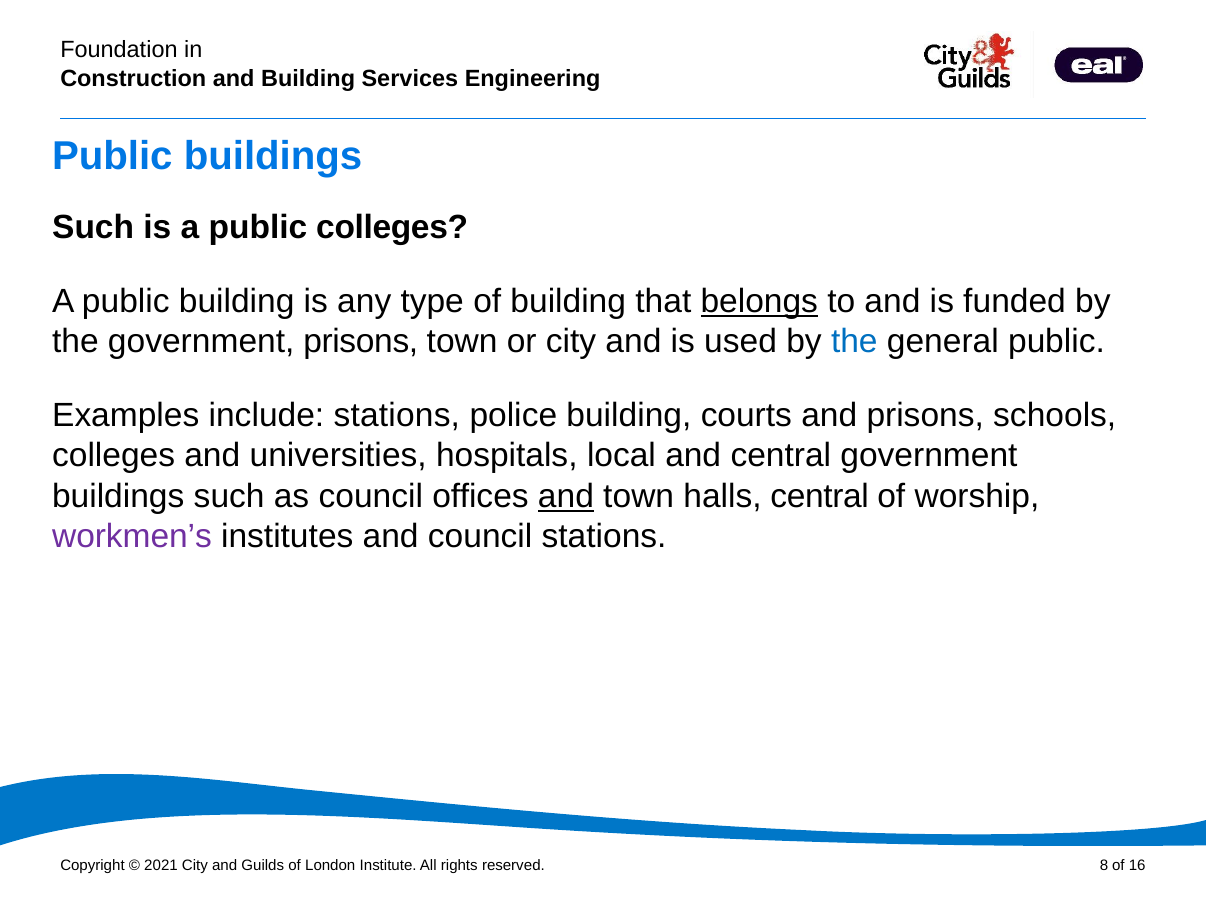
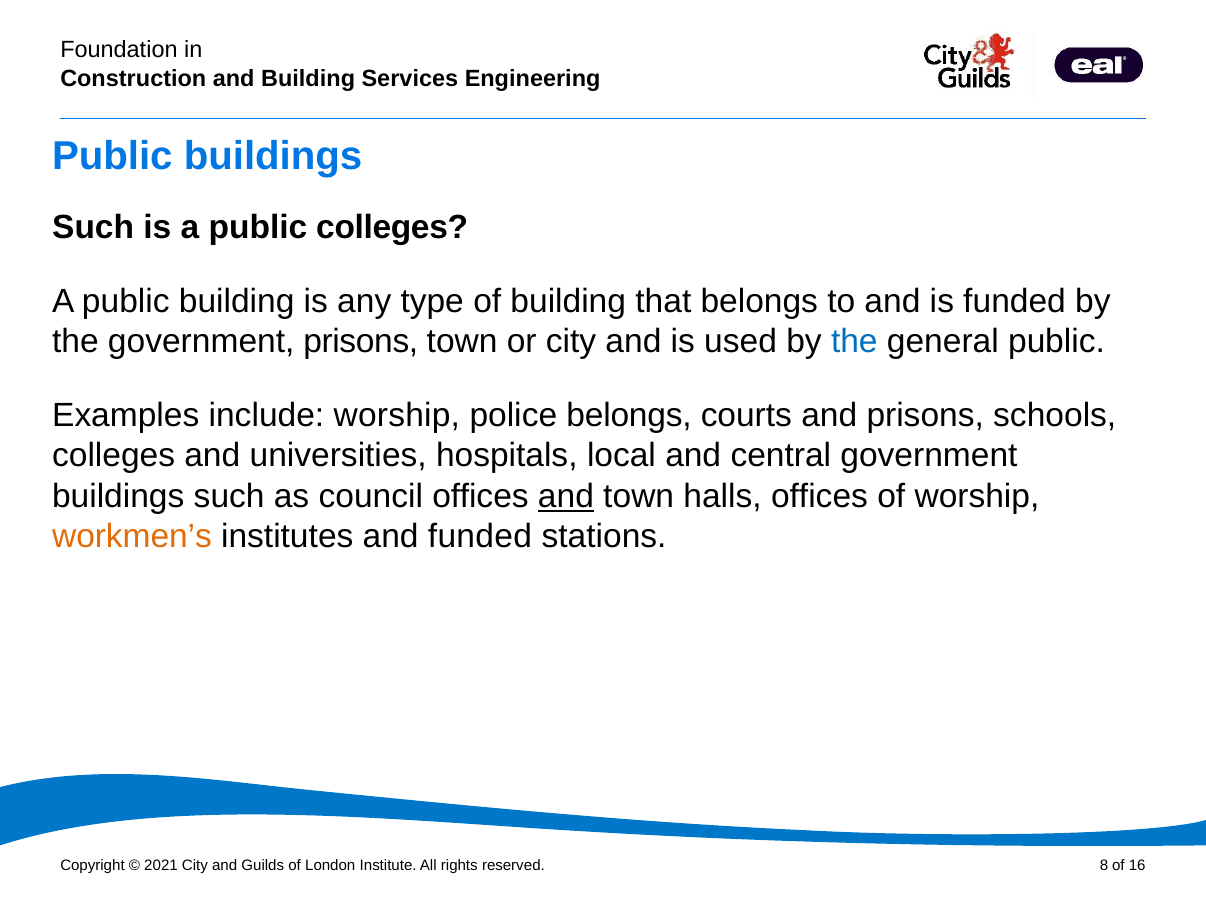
belongs at (759, 302) underline: present -> none
include stations: stations -> worship
police building: building -> belongs
halls central: central -> offices
workmen’s colour: purple -> orange
and council: council -> funded
